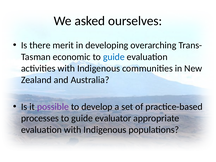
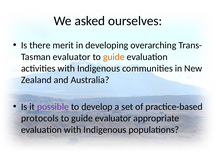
economic at (72, 57): economic -> evaluator
guide at (114, 57) colour: blue -> orange
processes: processes -> protocols
